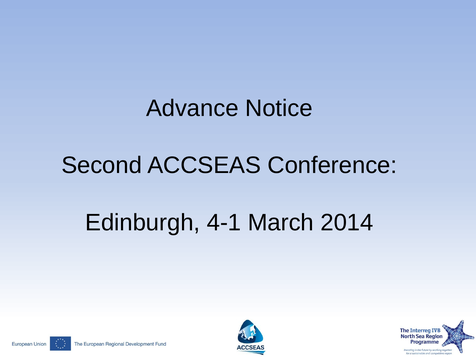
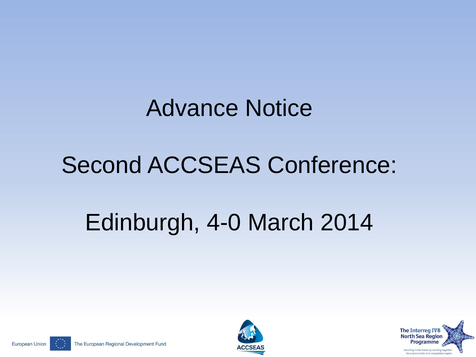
4-1: 4-1 -> 4-0
